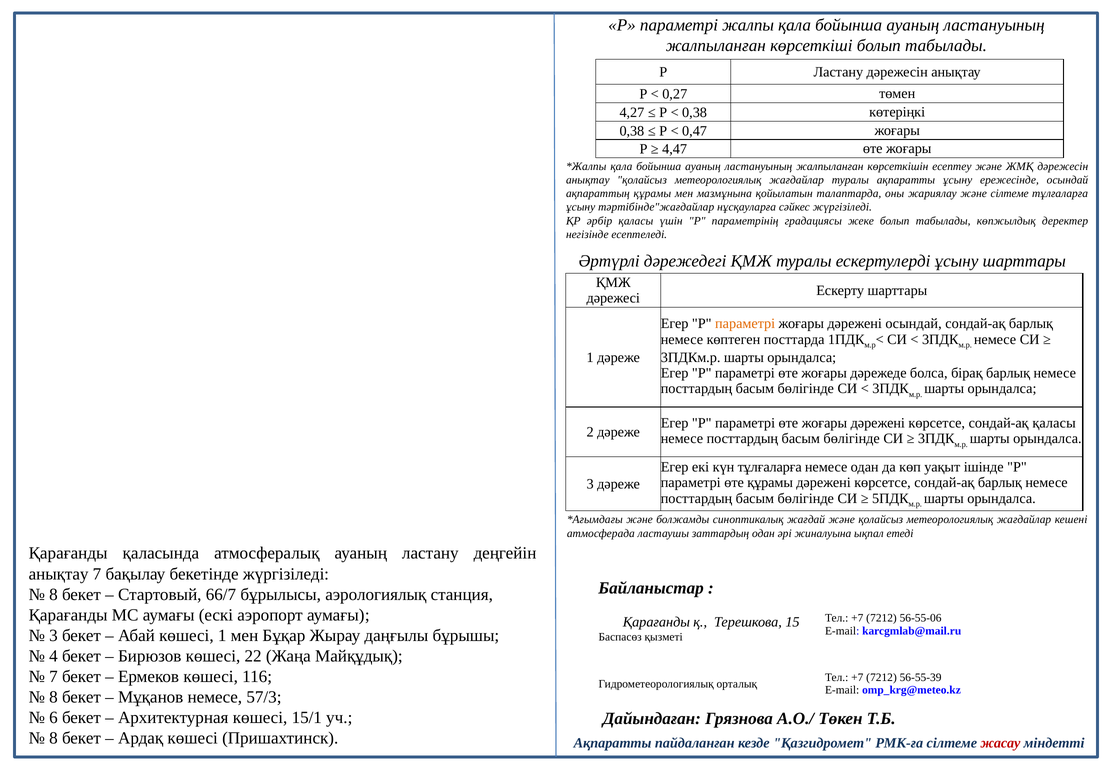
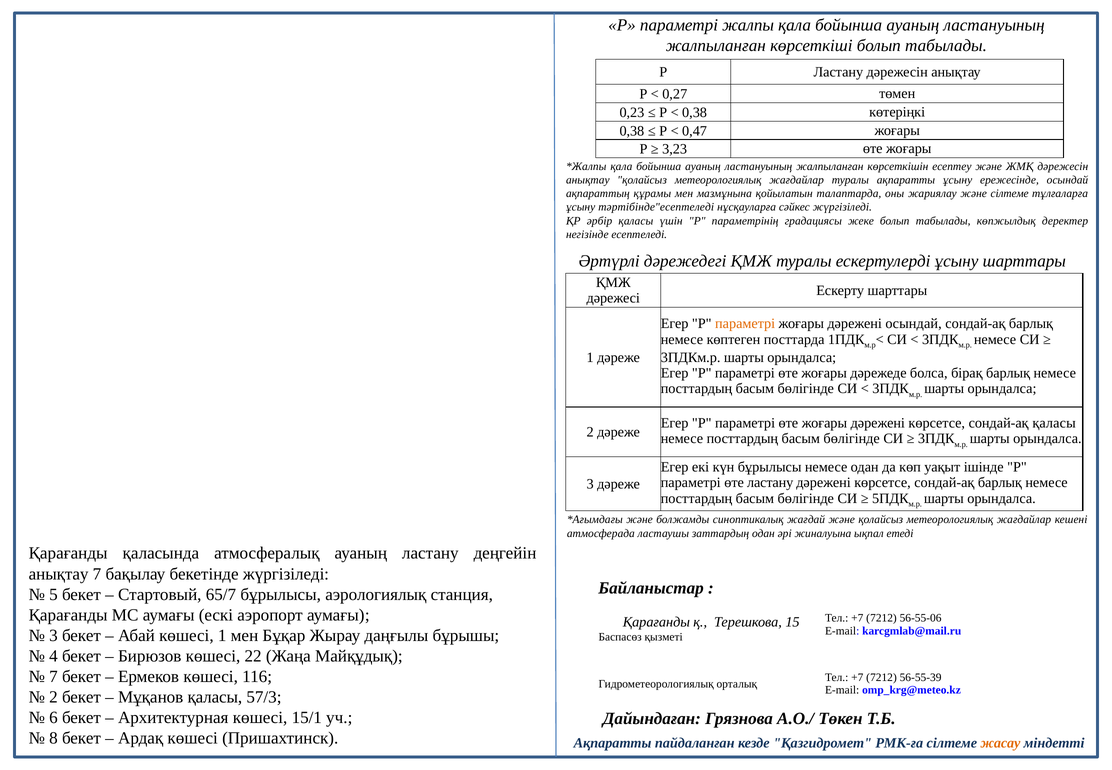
4,27: 4,27 -> 0,23
4,47: 4,47 -> 3,23
тәртібінде"жағдайлар: тәртібінде"жағдайлар -> тәртібінде"есептеледі
күн тұлғаларға: тұлғаларға -> бұрылысы
өте құрамы: құрамы -> ластану
8 at (53, 594): 8 -> 5
66/7: 66/7 -> 65/7
8 at (53, 697): 8 -> 2
Мұқанов немесе: немесе -> қаласы
жасау colour: red -> orange
